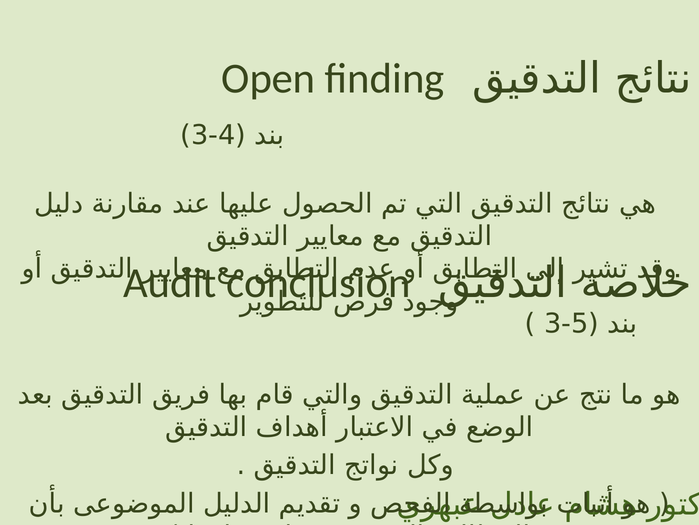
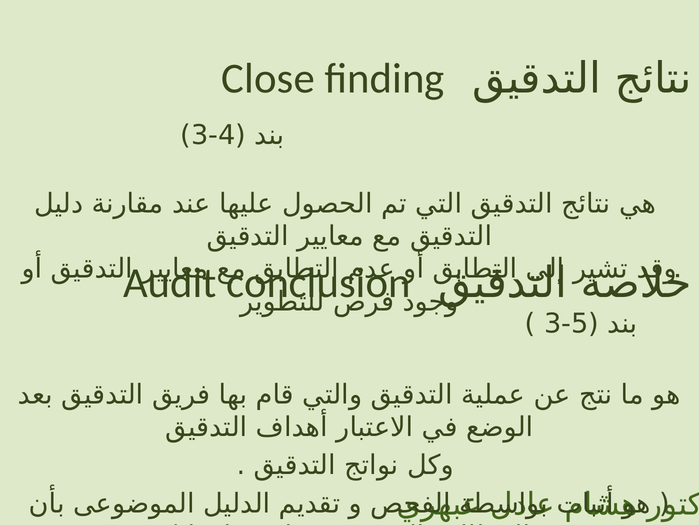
Open: Open -> Close
